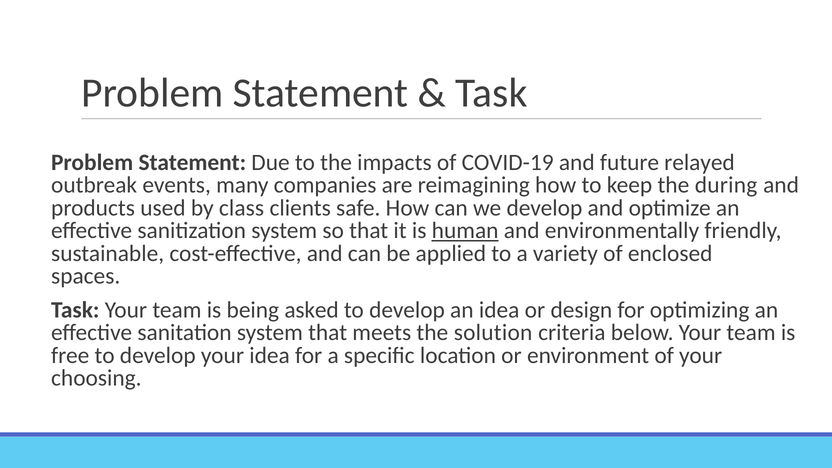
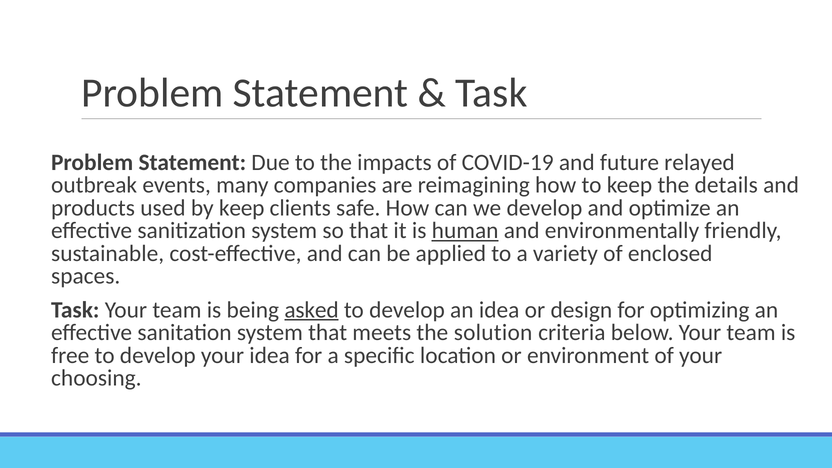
during: during -> details
by class: class -> keep
asked underline: none -> present
